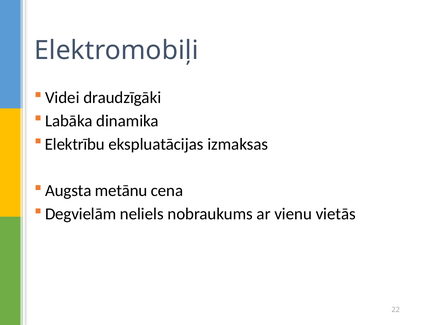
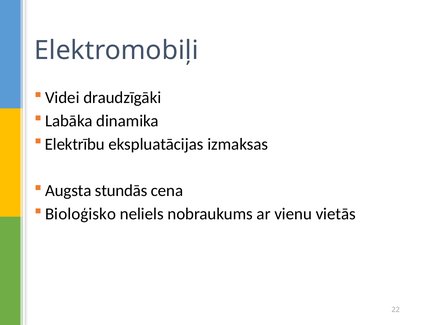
metānu: metānu -> stundās
Degvielām: Degvielām -> Bioloģisko
